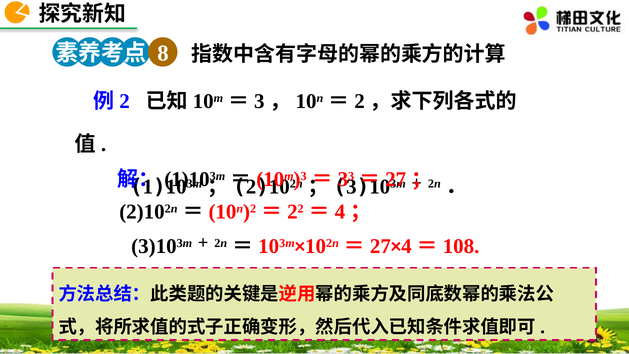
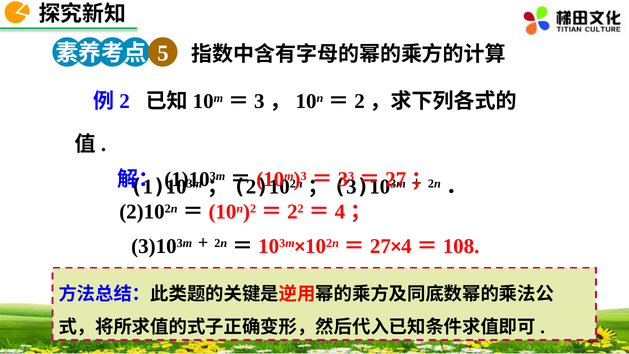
8: 8 -> 5
